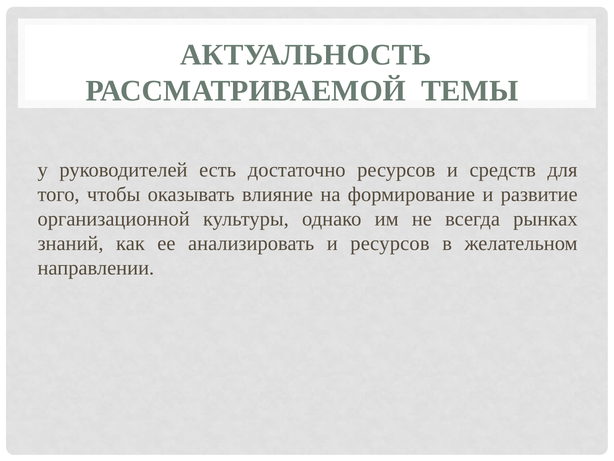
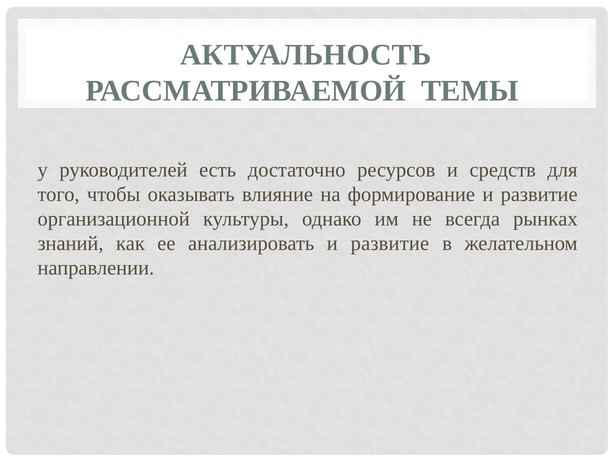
анализировать и ресурсов: ресурсов -> развитие
